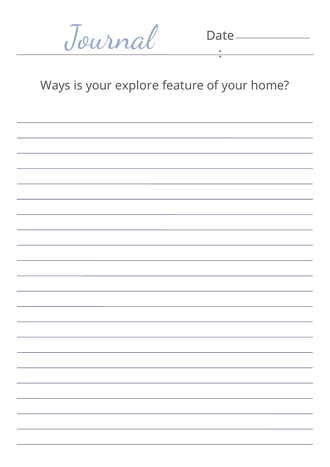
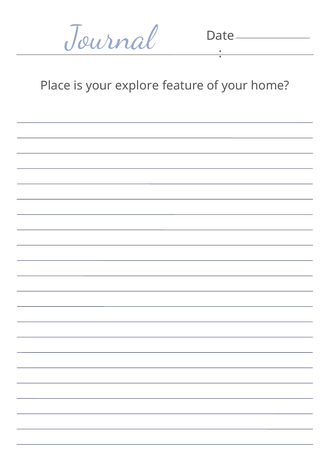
Ways: Ways -> Place
